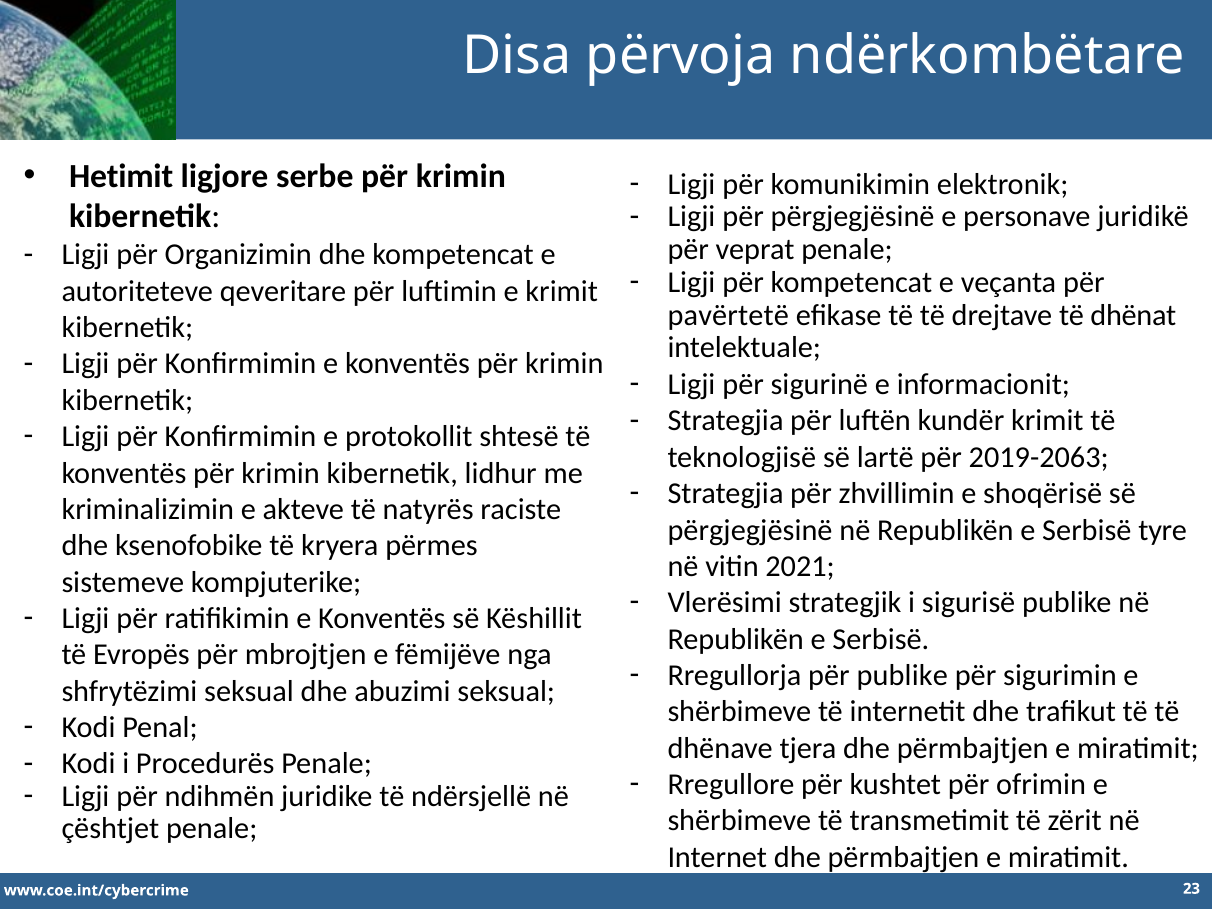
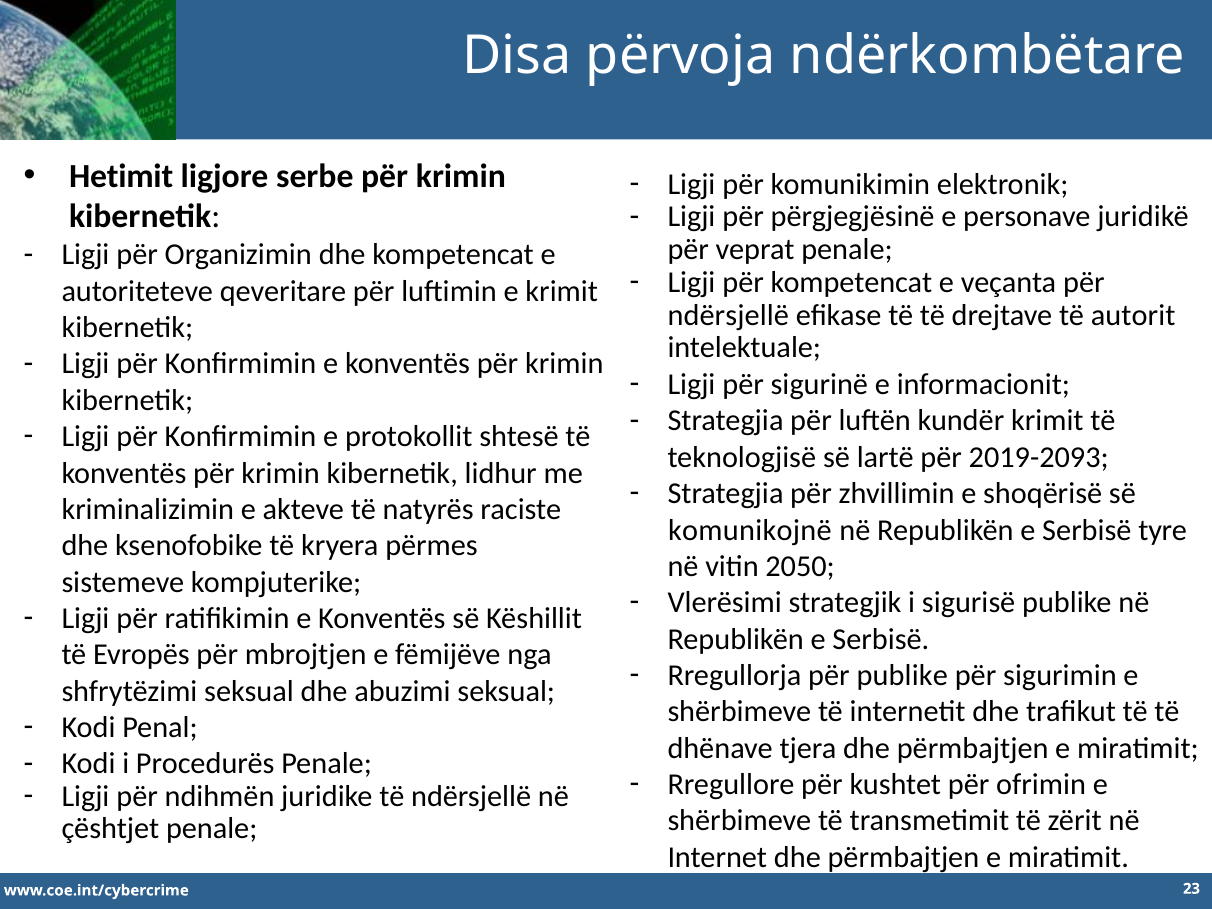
pavërtetë at (728, 315): pavërtetë -> ndërsjellë
dhënat: dhënat -> autorit
2019-2063: 2019-2063 -> 2019-2093
përgjegjësinë at (750, 530): përgjegjësinë -> komunikojnë
2021: 2021 -> 2050
